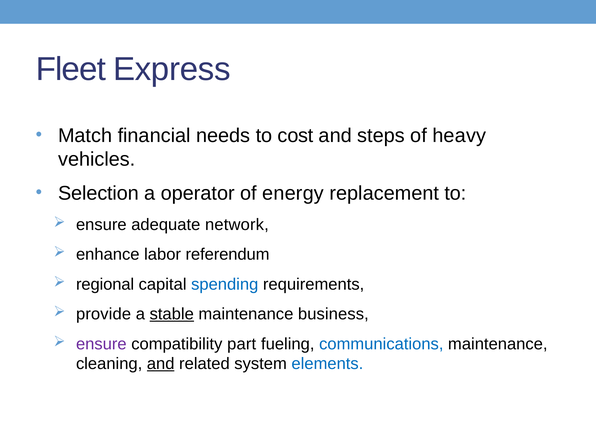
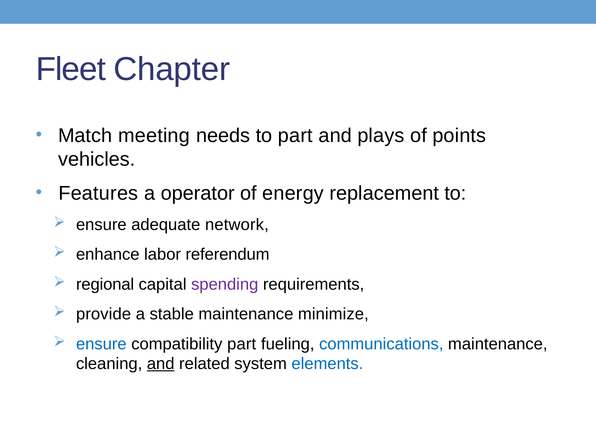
Express: Express -> Chapter
financial: financial -> meeting
to cost: cost -> part
steps: steps -> plays
heavy: heavy -> points
Selection: Selection -> Features
spending colour: blue -> purple
stable underline: present -> none
business: business -> minimize
ensure at (101, 344) colour: purple -> blue
